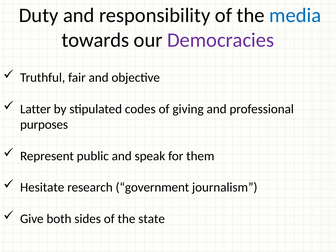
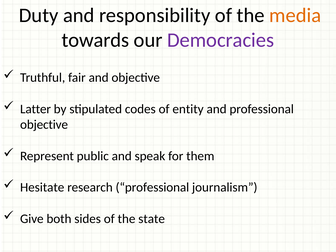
media colour: blue -> orange
giving: giving -> entity
purposes at (44, 125): purposes -> objective
research government: government -> professional
